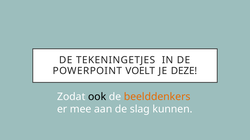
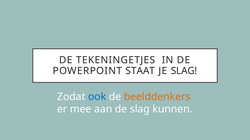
VOELT: VOELT -> STAAT
JE DEZE: DEZE -> SLAG
ook colour: black -> blue
